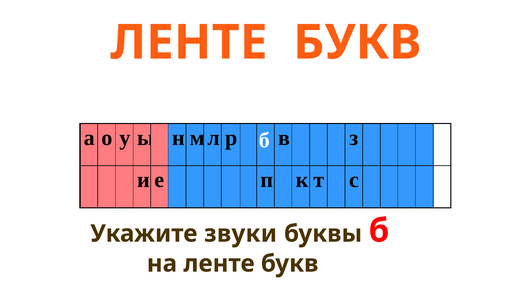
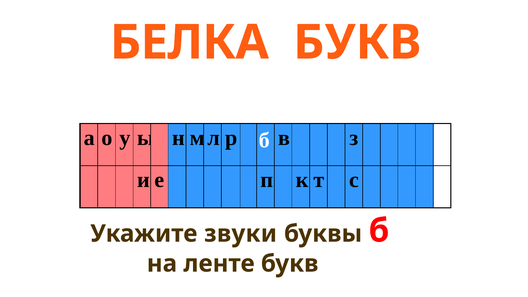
ЛЕНТЕ at (189, 43): ЛЕНТЕ -> БЕЛКА
